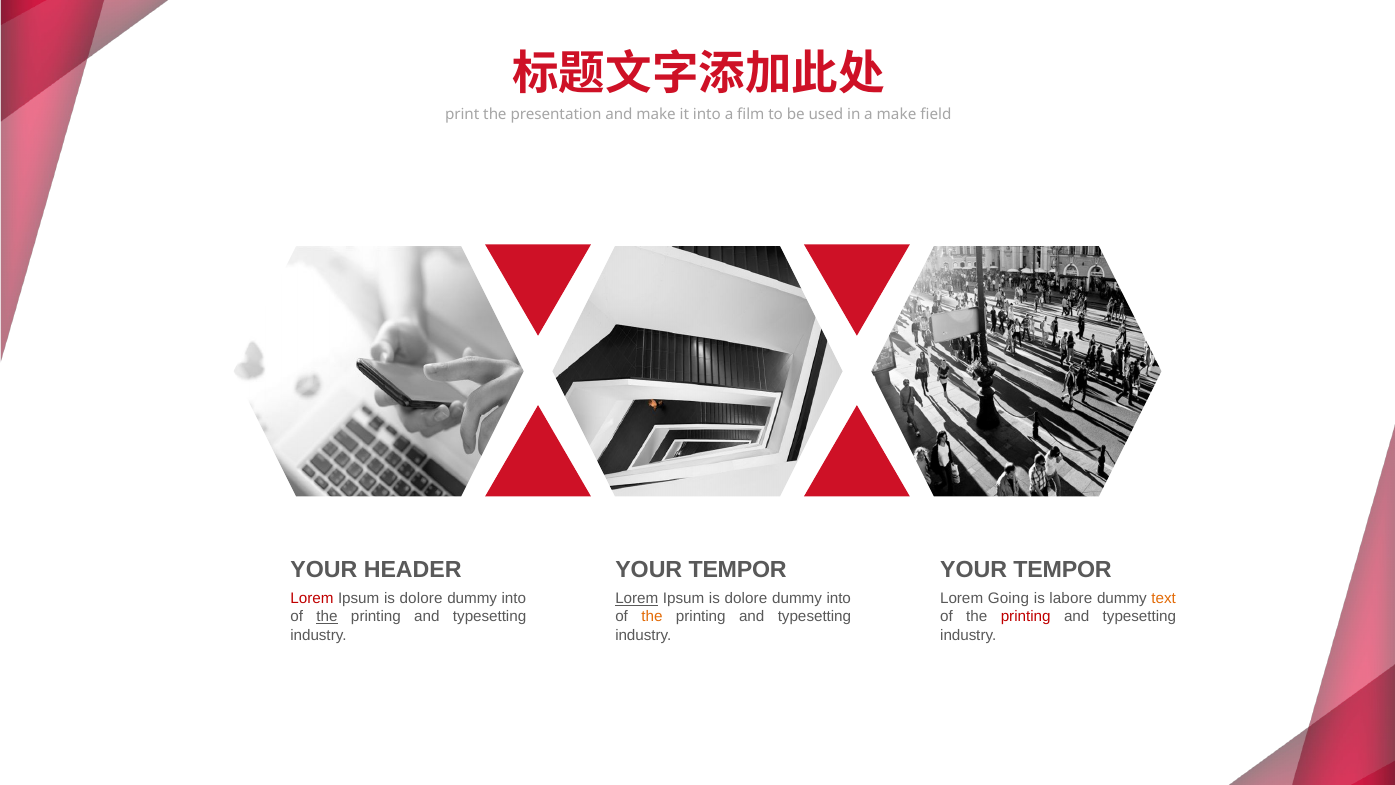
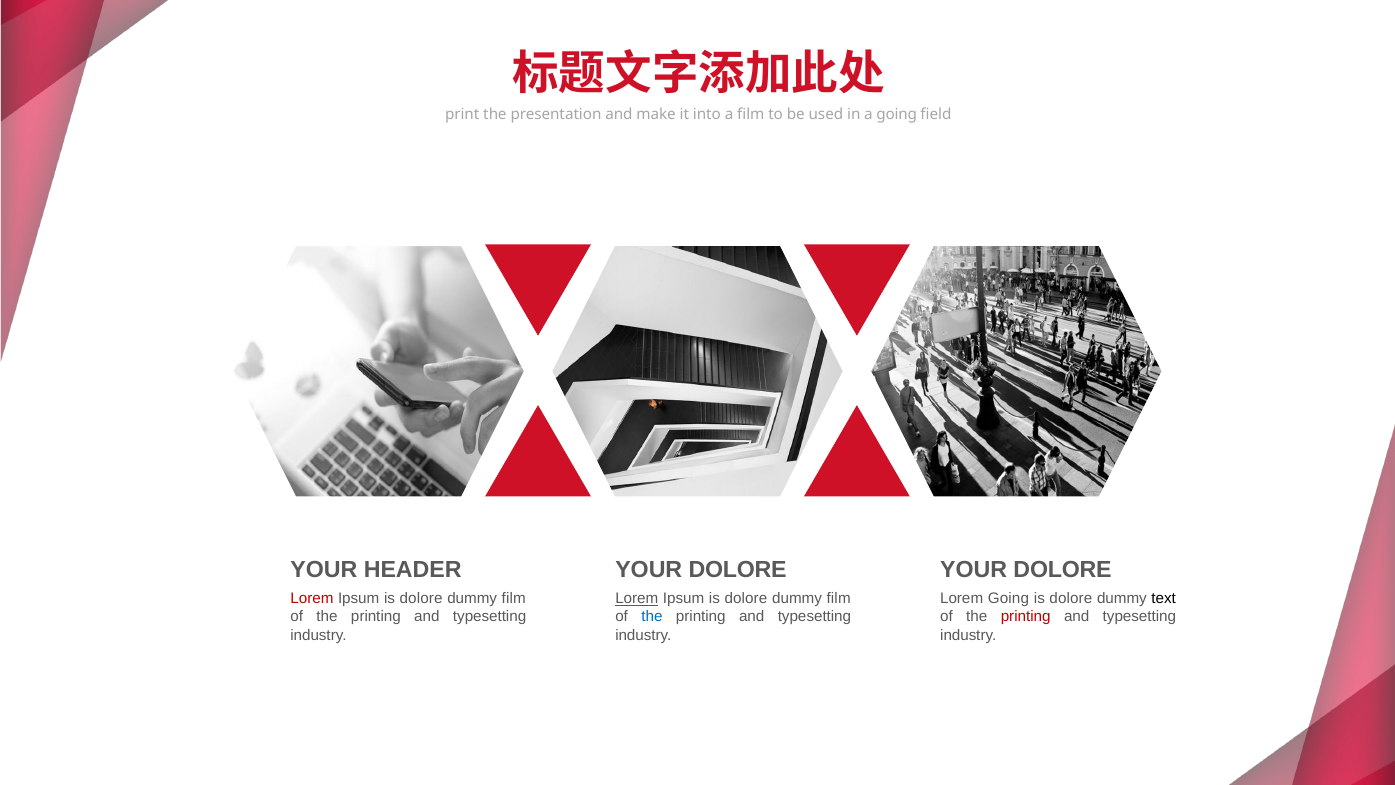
a make: make -> going
TEMPOR at (738, 569): TEMPOR -> DOLORE
TEMPOR at (1063, 569): TEMPOR -> DOLORE
into at (514, 598): into -> film
into at (839, 598): into -> film
labore at (1071, 598): labore -> dolore
text colour: orange -> black
the at (327, 617) underline: present -> none
the at (652, 617) colour: orange -> blue
